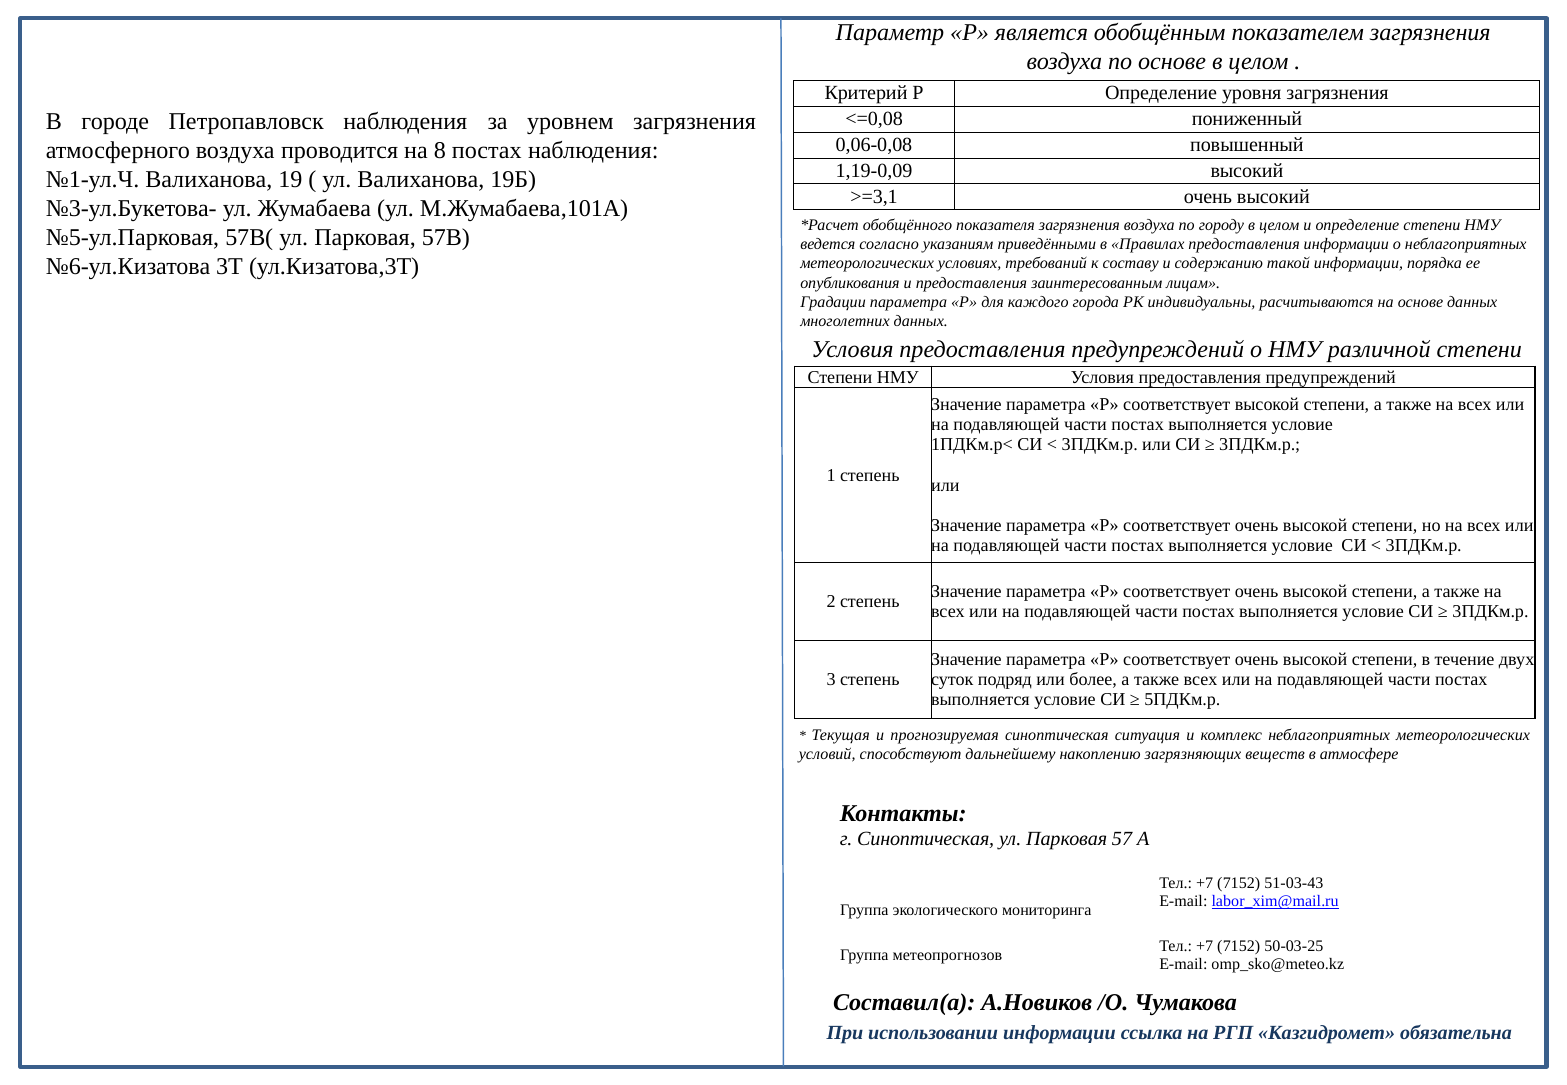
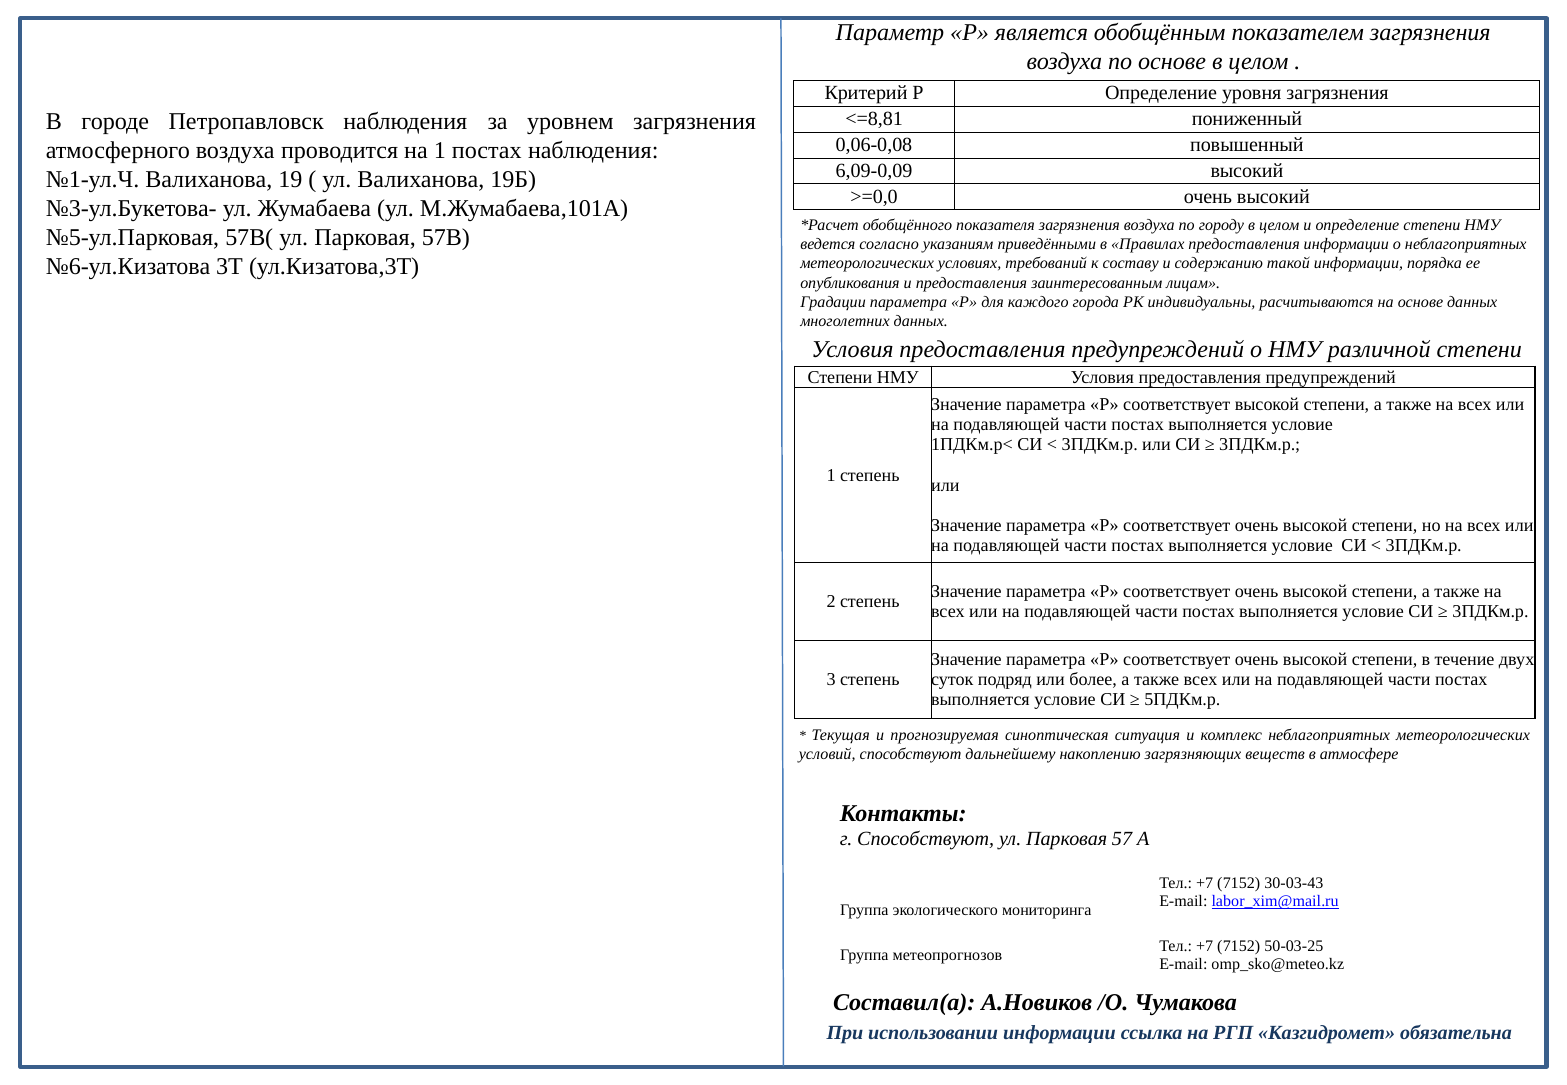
<=0,08: <=0,08 -> <=8,81
на 8: 8 -> 1
1,19-0,09: 1,19-0,09 -> 6,09-0,09
>=3,1: >=3,1 -> >=0,0
г Синоптическая: Синоптическая -> Способствуют
51-03-43: 51-03-43 -> 30-03-43
